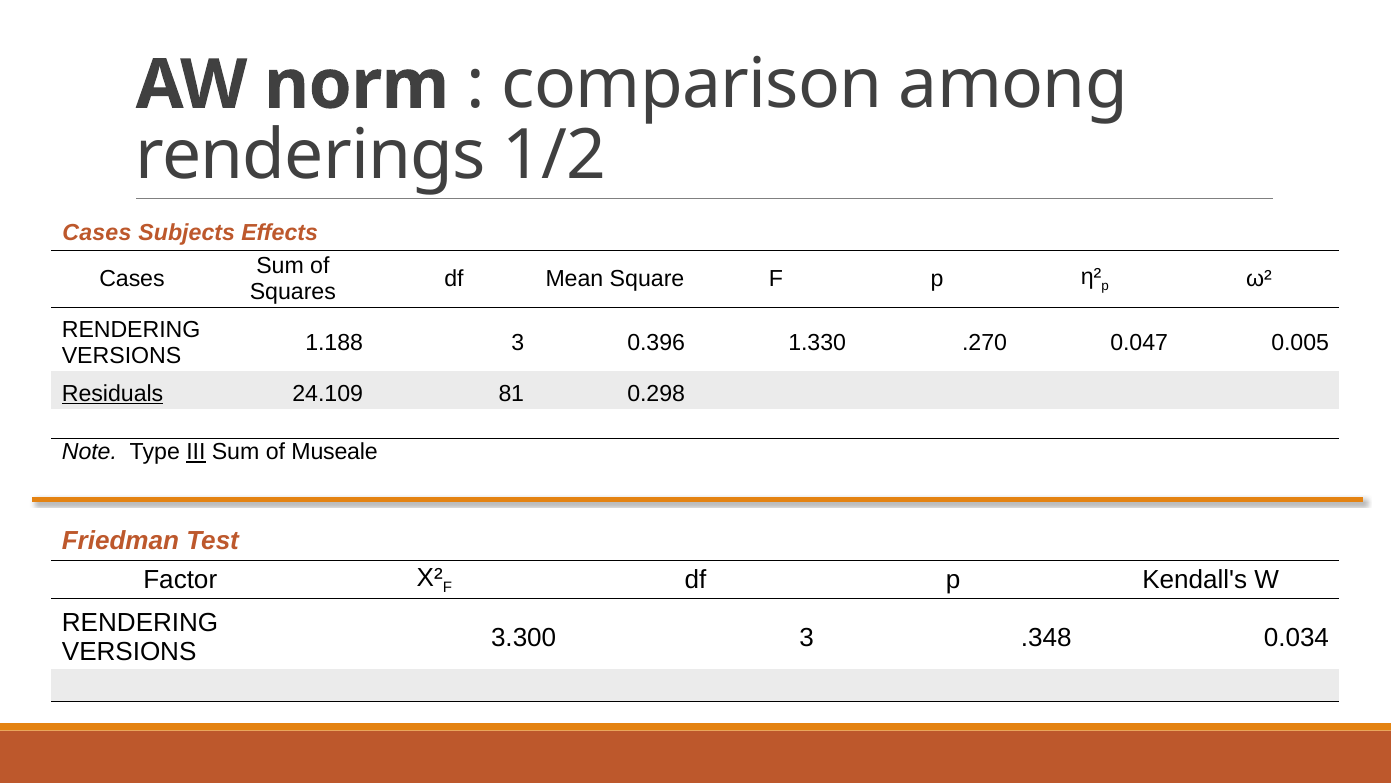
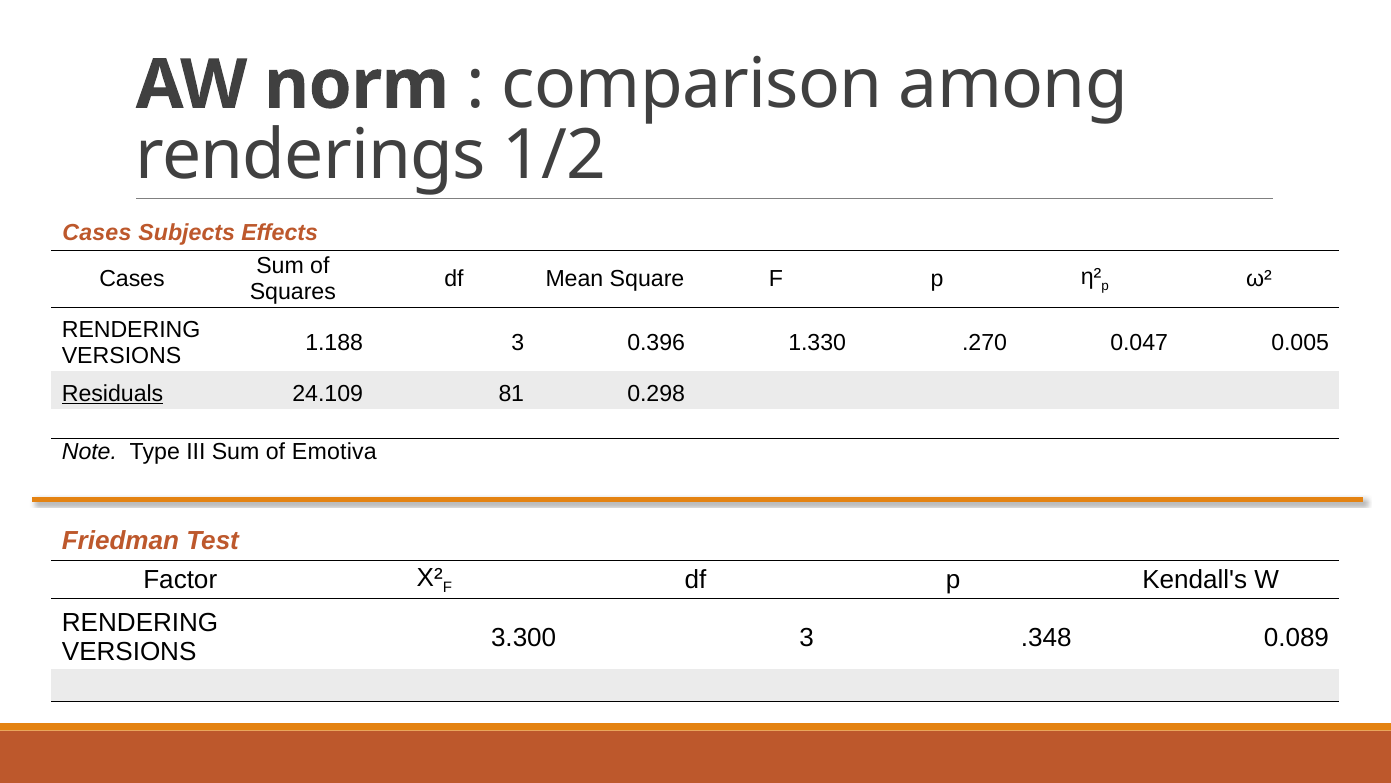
III underline: present -> none
Museale: Museale -> Emotiva
0.034: 0.034 -> 0.089
